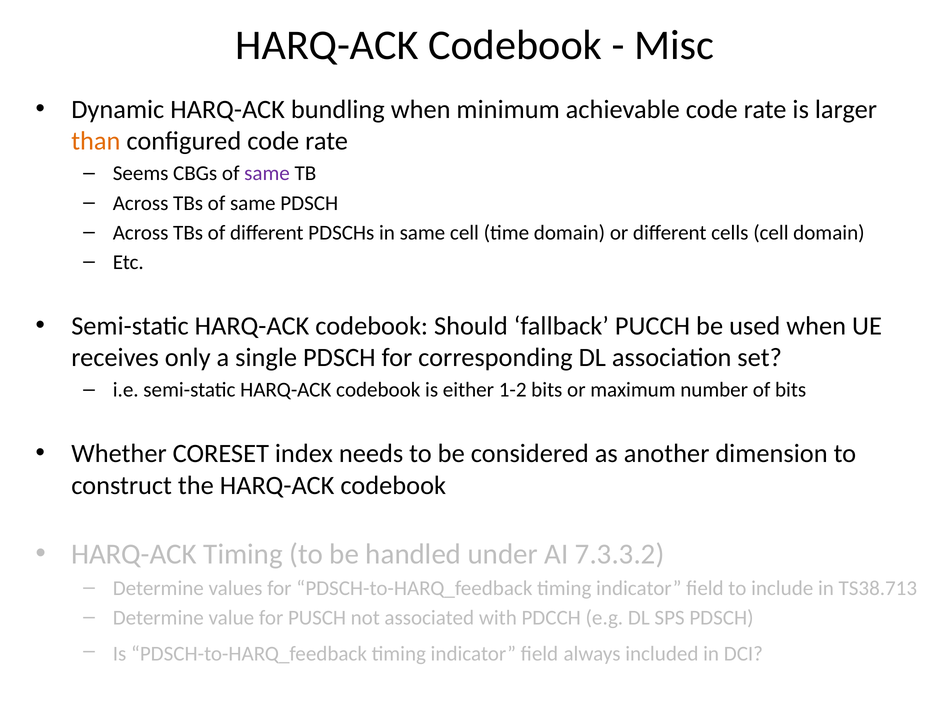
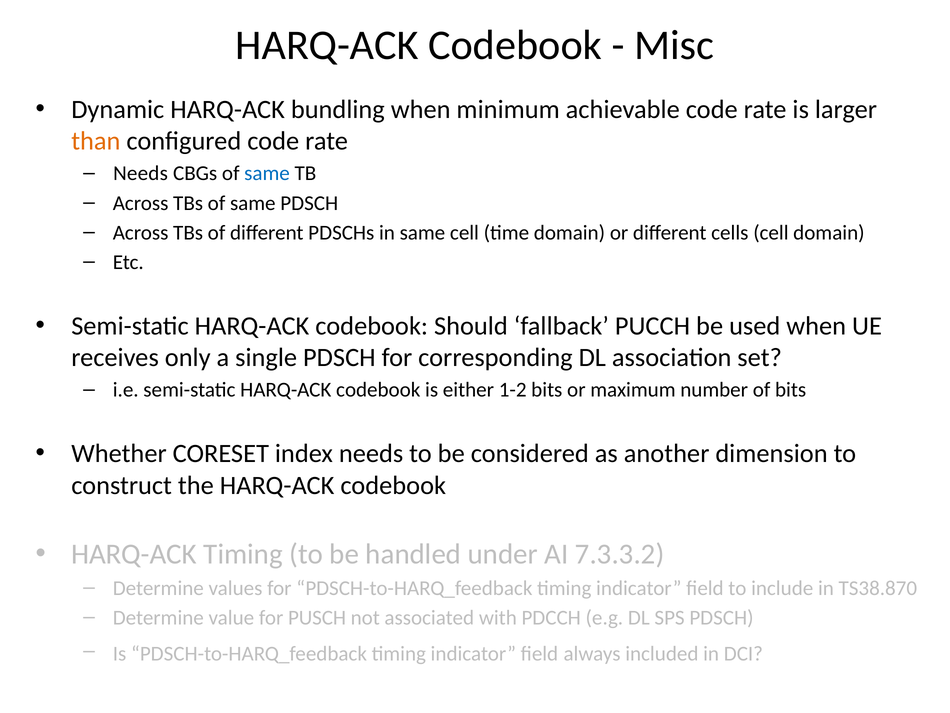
Seems at (141, 173): Seems -> Needs
same at (267, 173) colour: purple -> blue
TS38.713: TS38.713 -> TS38.870
